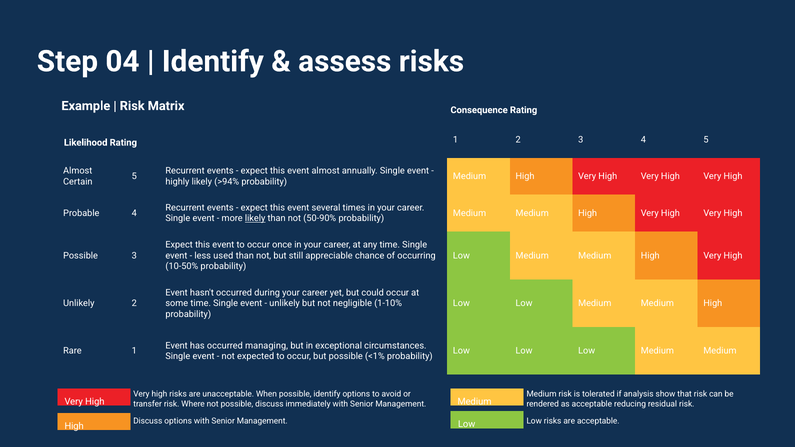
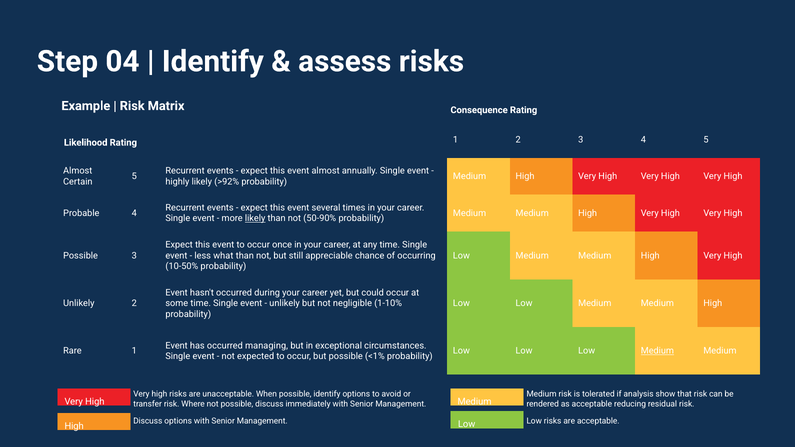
>94%: >94% -> >92%
used: used -> what
Medium at (657, 351) underline: none -> present
